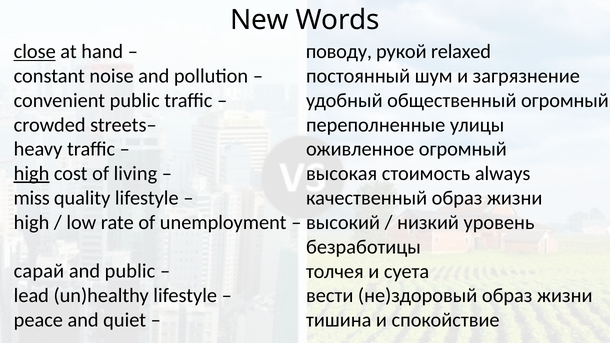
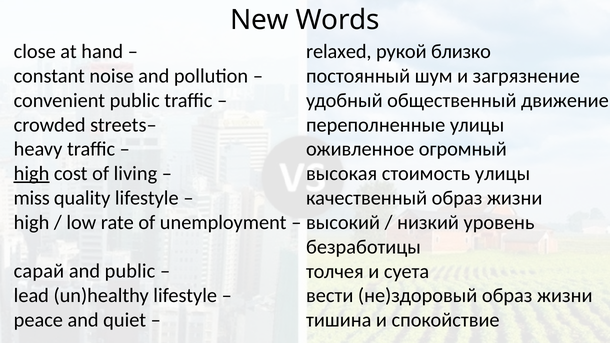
close underline: present -> none
поводу: поводу -> relaxed
relaxed: relaxed -> близко
общественный огромный: огромный -> движение
стоимость always: always -> улицы
